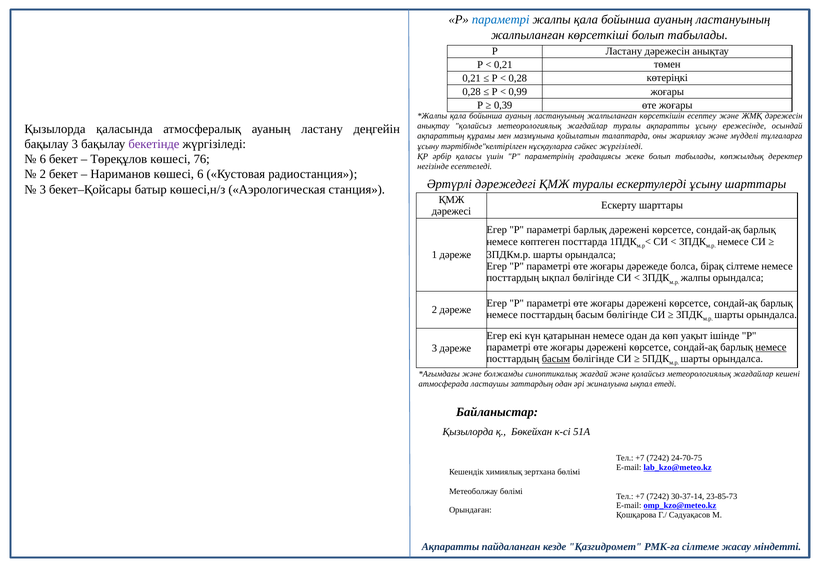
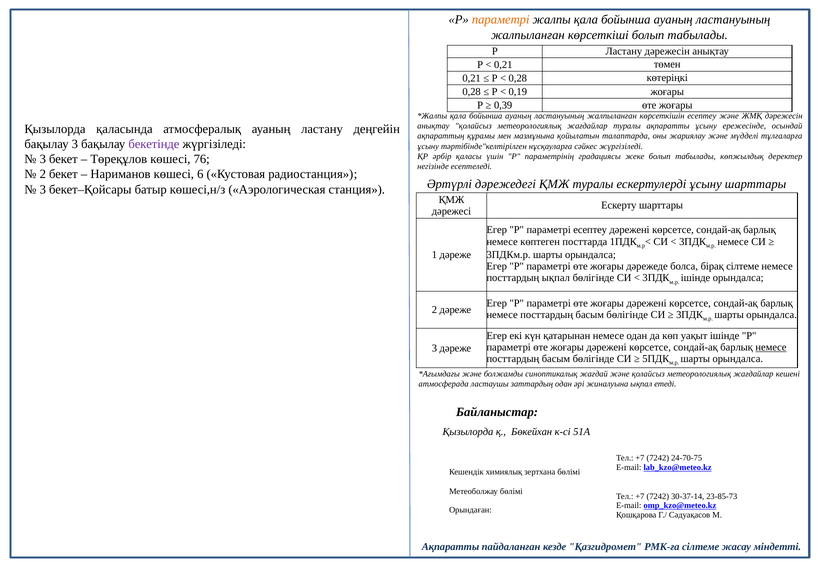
параметрі at (501, 20) colour: blue -> orange
0,99: 0,99 -> 0,19
6 at (43, 159): 6 -> 3
параметрі барлық: барлық -> есептеу
жалпы at (696, 278): жалпы -> ішінде
басым at (556, 359) underline: present -> none
